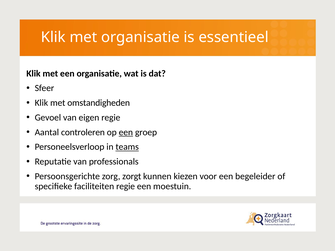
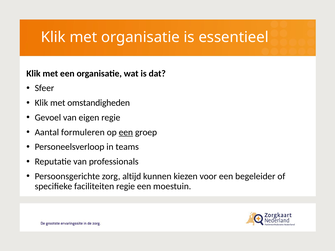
controleren: controleren -> formuleren
teams underline: present -> none
zorgt: zorgt -> altijd
